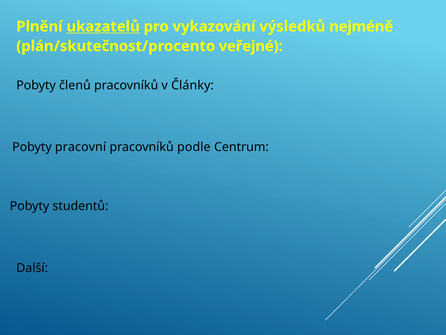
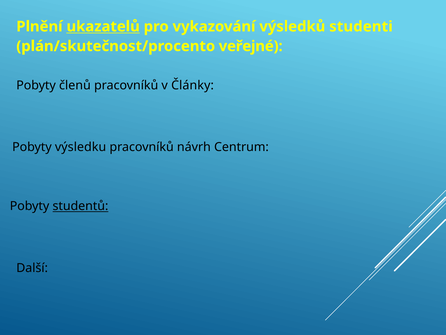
nejméně: nejméně -> studenti
pracovní: pracovní -> výsledku
podle: podle -> návrh
studentů underline: none -> present
